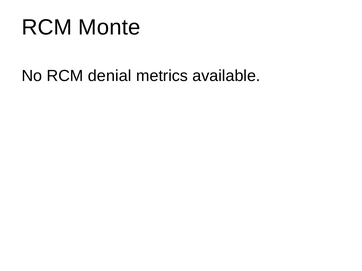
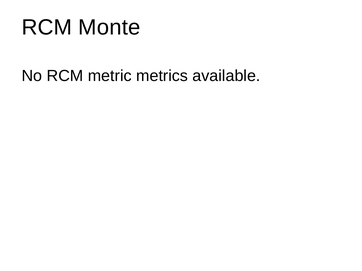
denial: denial -> metric
